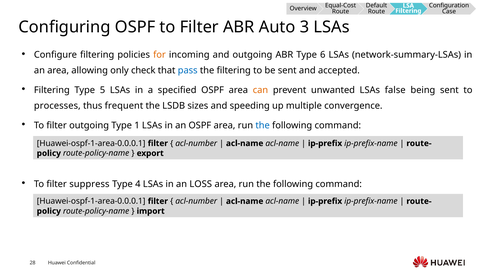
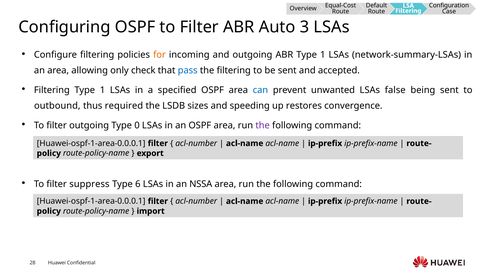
ABR Type 6: 6 -> 1
Filtering Type 5: 5 -> 1
can colour: orange -> blue
processes: processes -> outbound
frequent: frequent -> required
multiple: multiple -> restores
1: 1 -> 0
the at (263, 125) colour: blue -> purple
4: 4 -> 6
LOSS: LOSS -> NSSA
